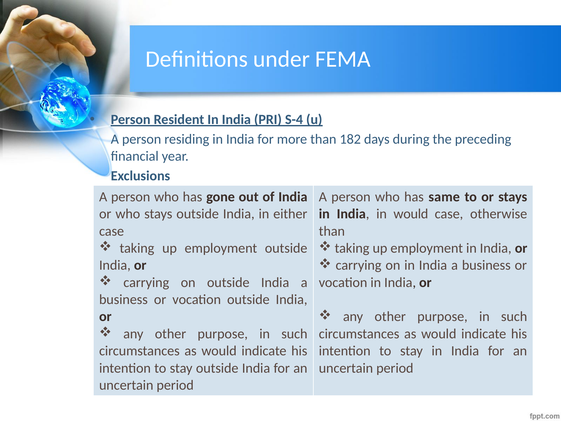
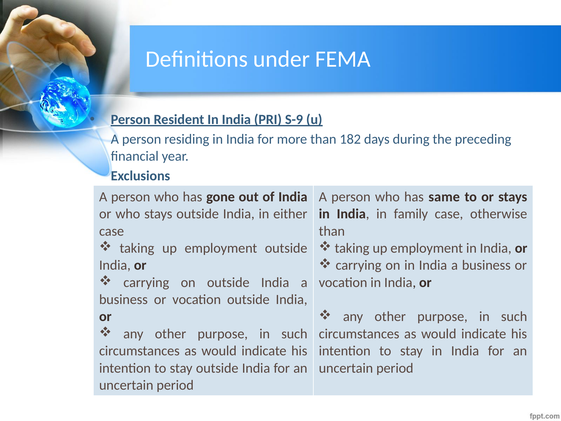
S-4: S-4 -> S-9
in would: would -> family
